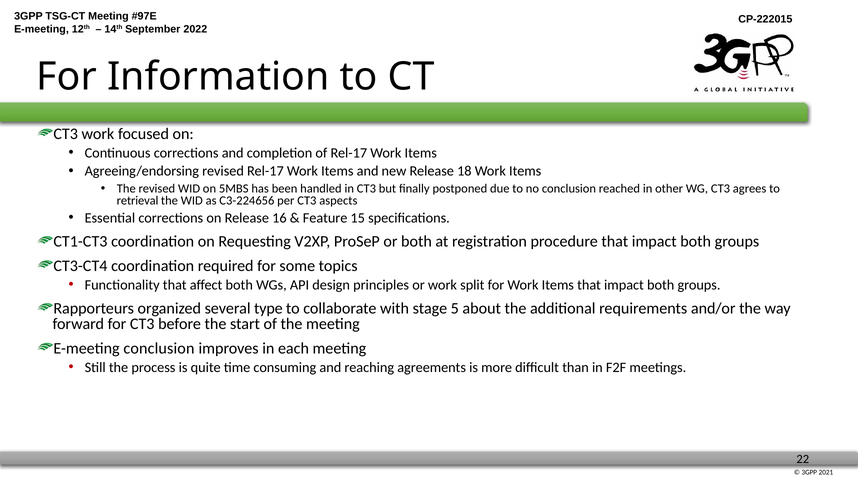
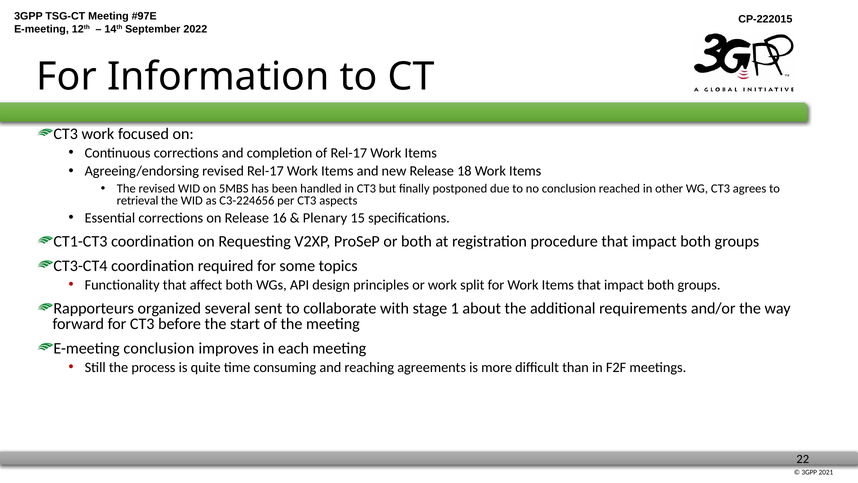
Feature: Feature -> Plenary
type: type -> sent
5: 5 -> 1
